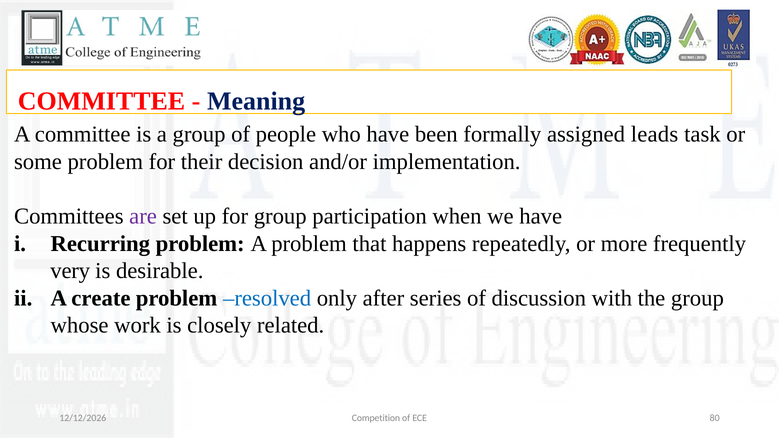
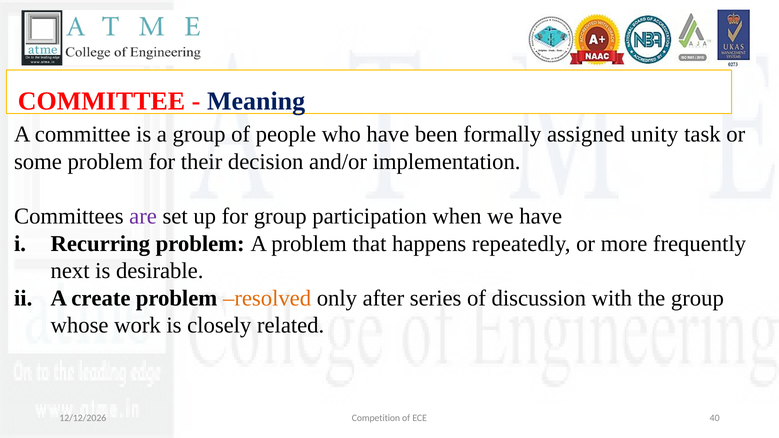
leads: leads -> unity
very: very -> next
resolved colour: blue -> orange
80: 80 -> 40
